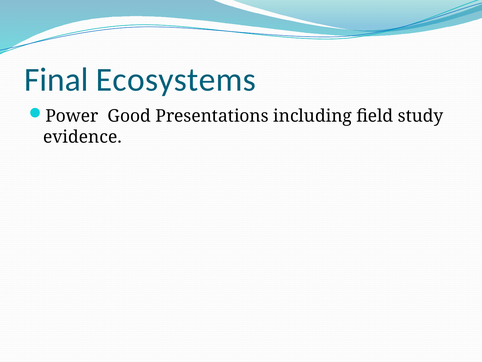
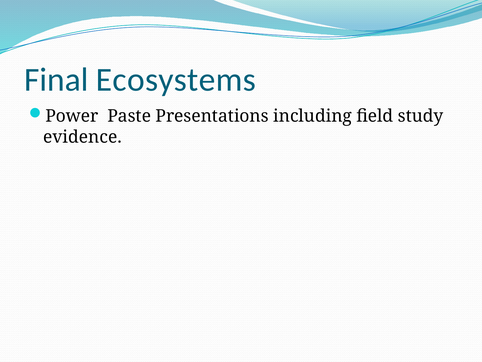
Good: Good -> Paste
